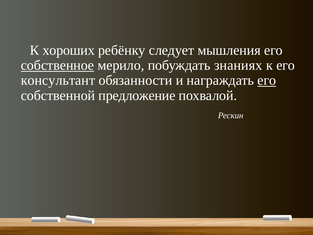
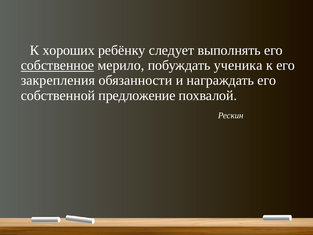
мышления: мышления -> выполнять
знаниях: знаниях -> ученика
консультант: консультант -> закрепления
его at (267, 80) underline: present -> none
